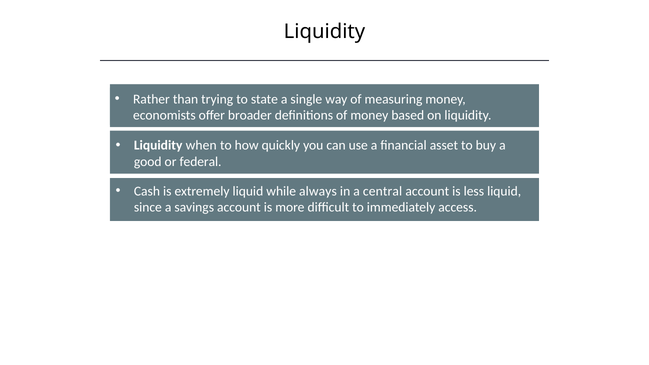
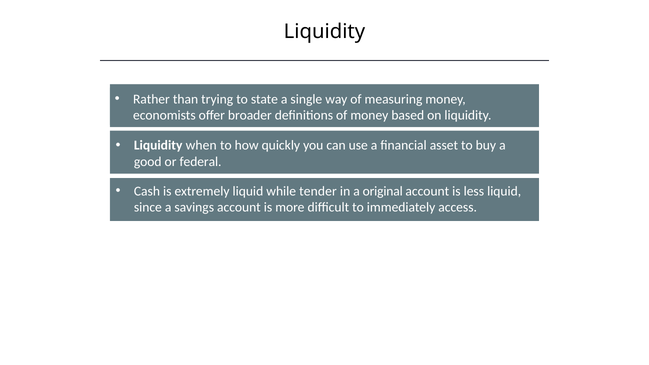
always: always -> tender
central: central -> original
